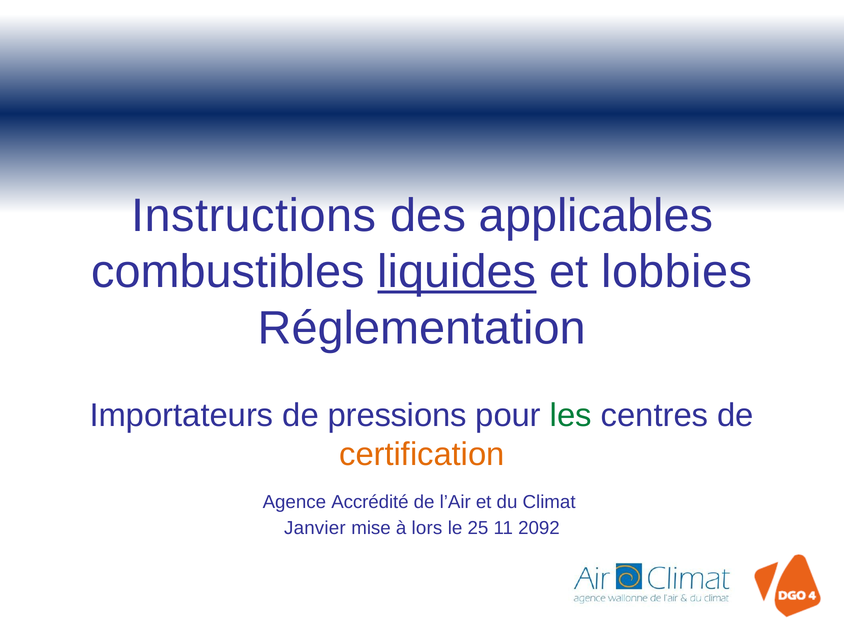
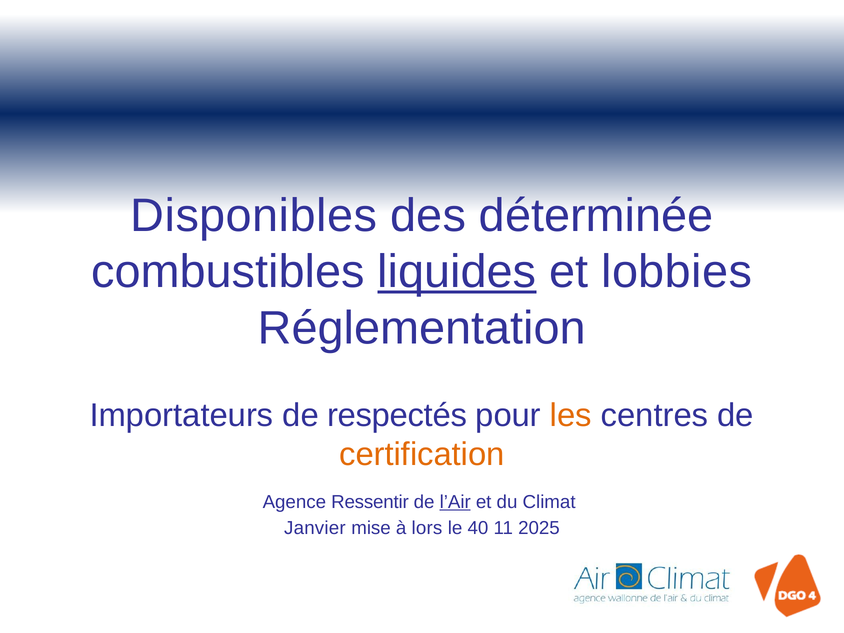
Instructions: Instructions -> Disponibles
applicables: applicables -> déterminée
pressions: pressions -> respectés
les colour: green -> orange
Accrédité: Accrédité -> Ressentir
l’Air underline: none -> present
25: 25 -> 40
2092: 2092 -> 2025
